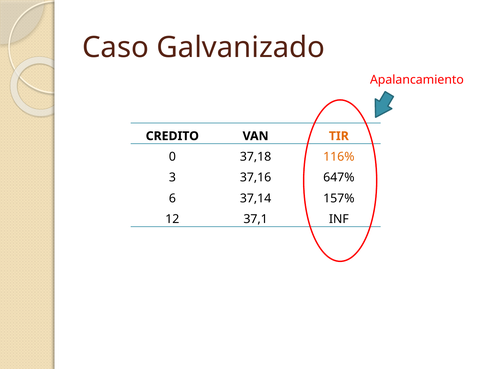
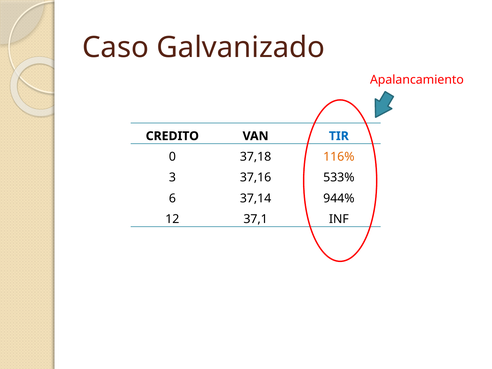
TIR colour: orange -> blue
647%: 647% -> 533%
157%: 157% -> 944%
